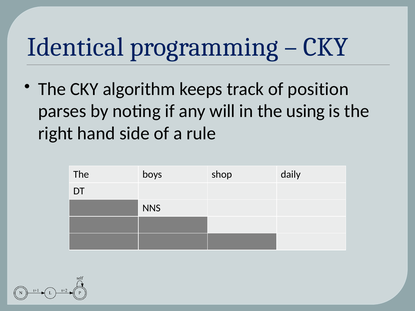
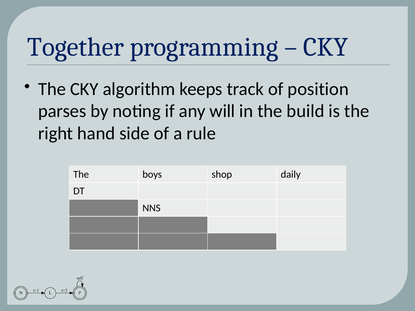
Identical: Identical -> Together
using: using -> build
